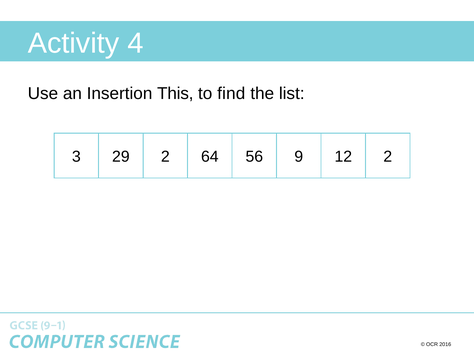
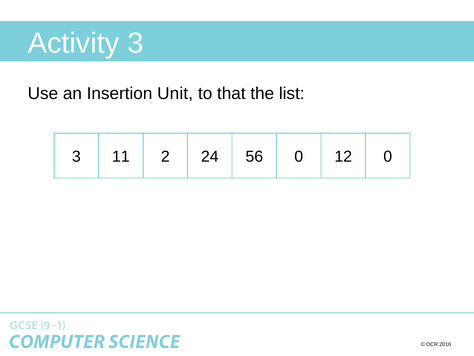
Activity 4: 4 -> 3
This: This -> Unit
find: find -> that
29: 29 -> 11
64: 64 -> 24
56 9: 9 -> 0
12 2: 2 -> 0
